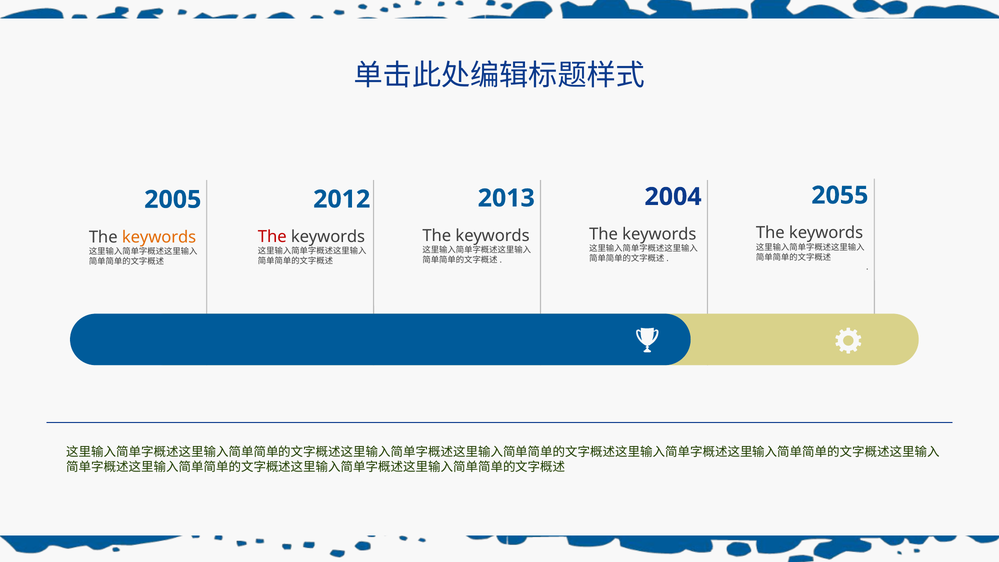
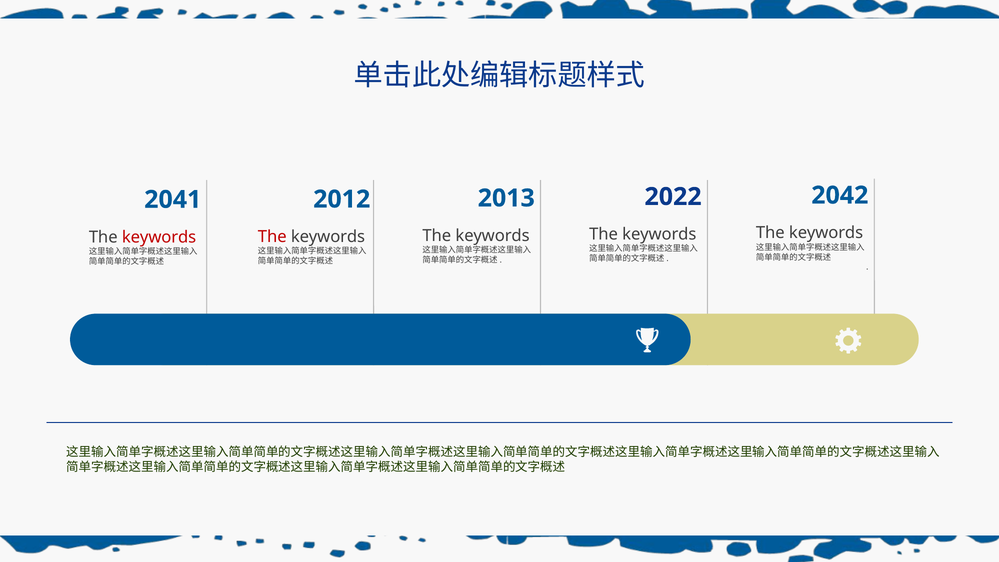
2055: 2055 -> 2042
2004: 2004 -> 2022
2005: 2005 -> 2041
keywords at (159, 237) colour: orange -> red
